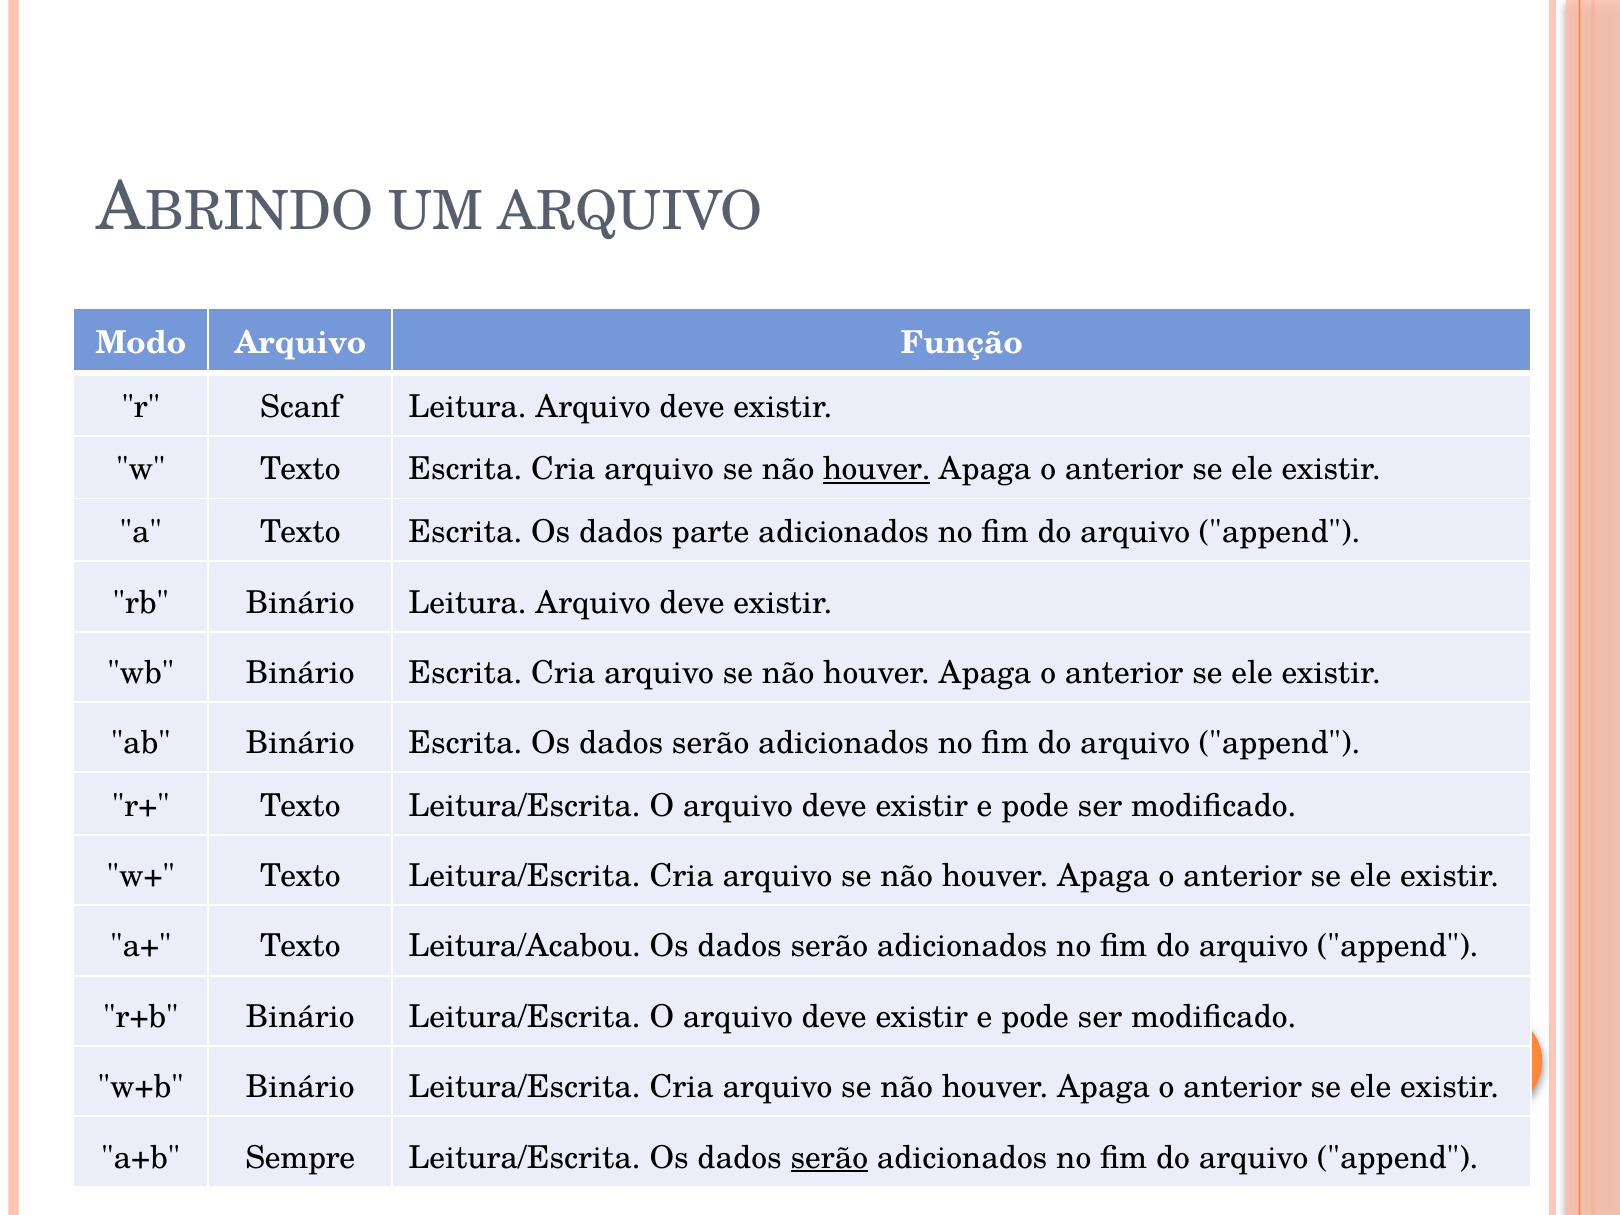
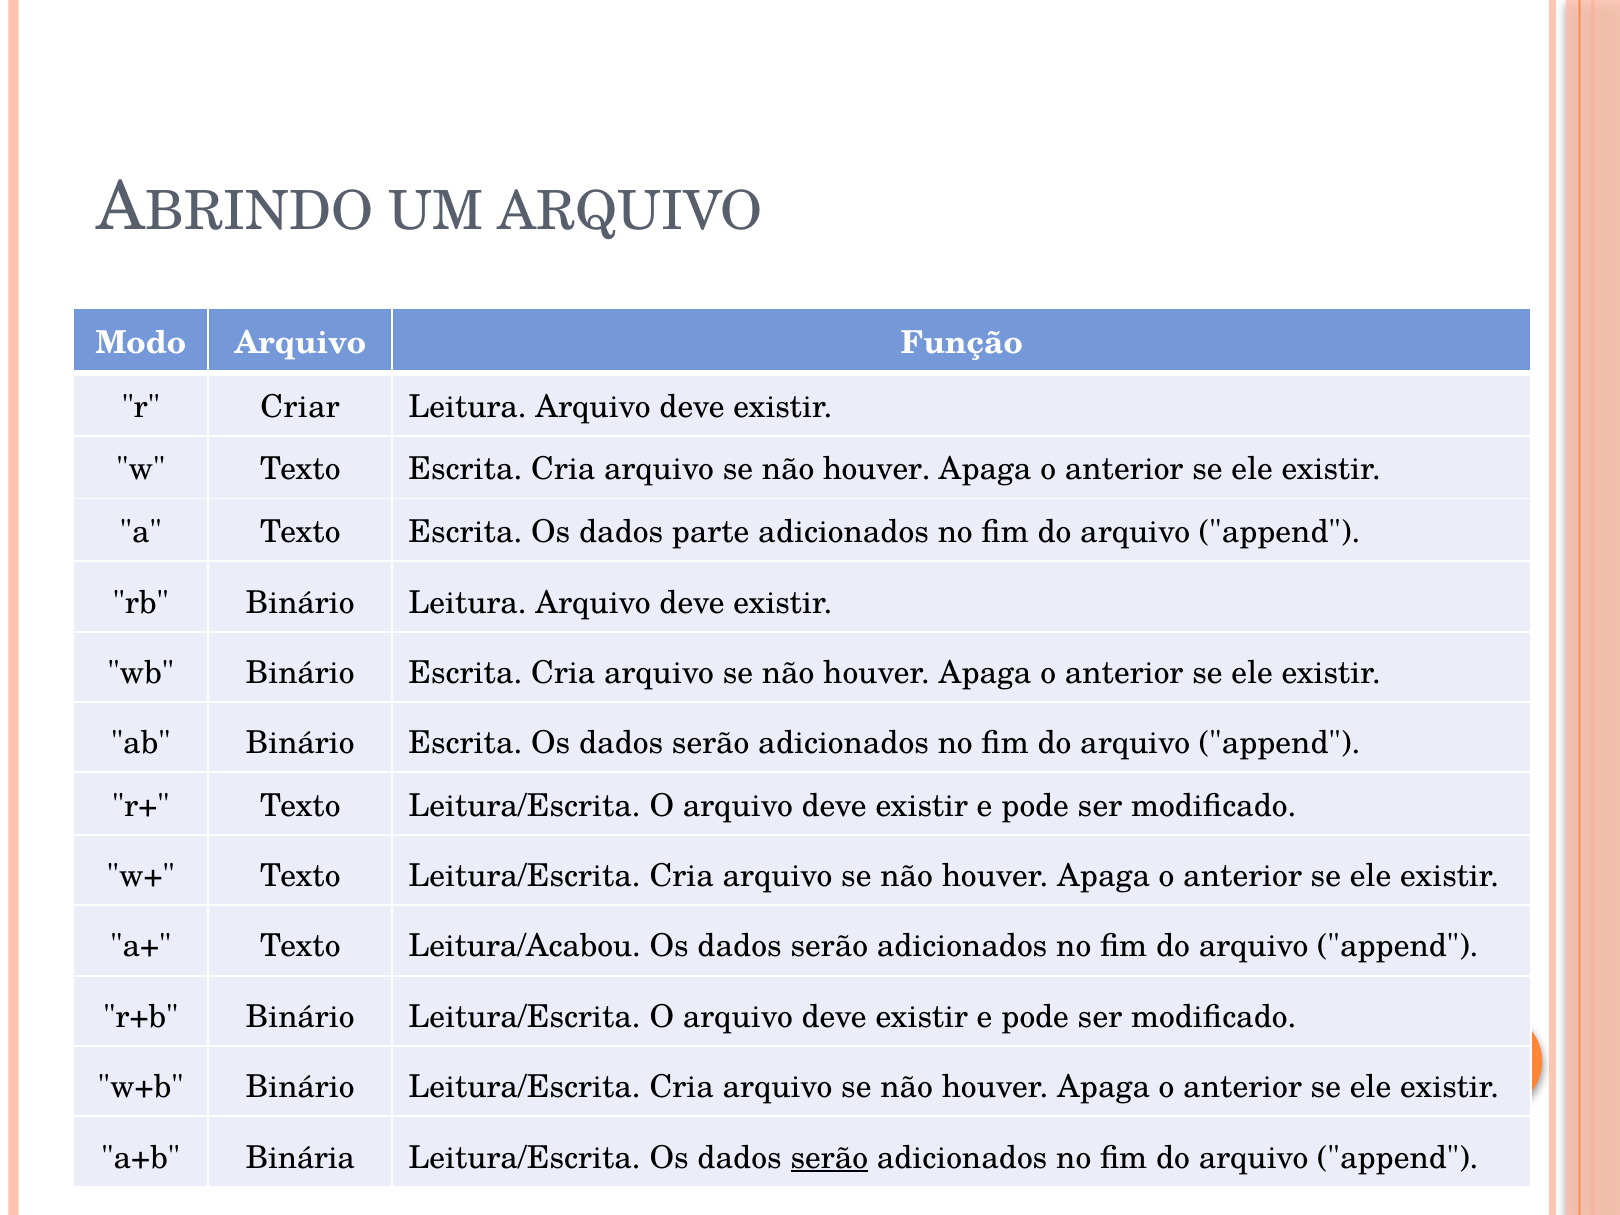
Scanf: Scanf -> Criar
houver at (877, 469) underline: present -> none
Sempre: Sempre -> Binária
